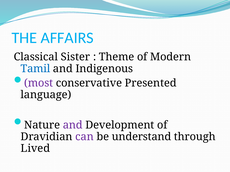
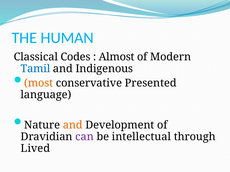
AFFAIRS: AFFAIRS -> HUMAN
Sister: Sister -> Codes
Theme: Theme -> Almost
most colour: purple -> orange
and at (73, 125) colour: purple -> orange
understand: understand -> intellectual
